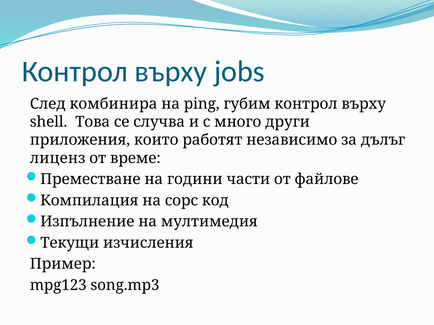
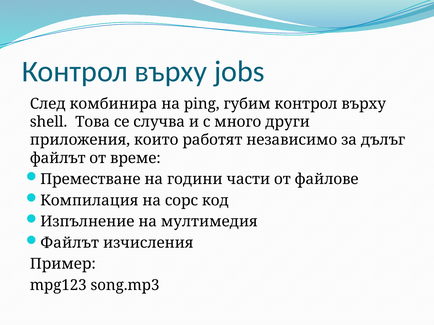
лиценз at (58, 158): лиценз -> файлът
Текущи at (70, 243): Текущи -> Файлът
